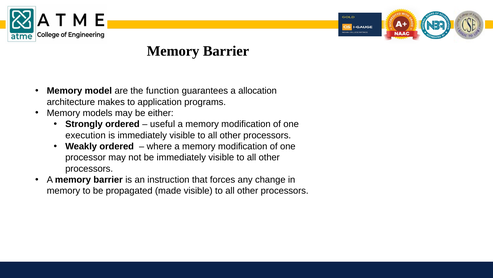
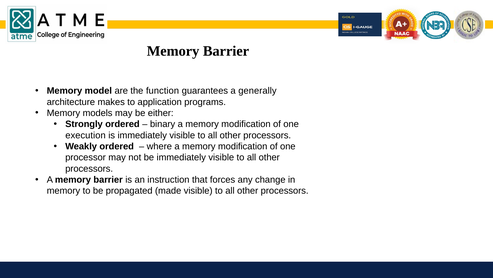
allocation: allocation -> generally
useful: useful -> binary
